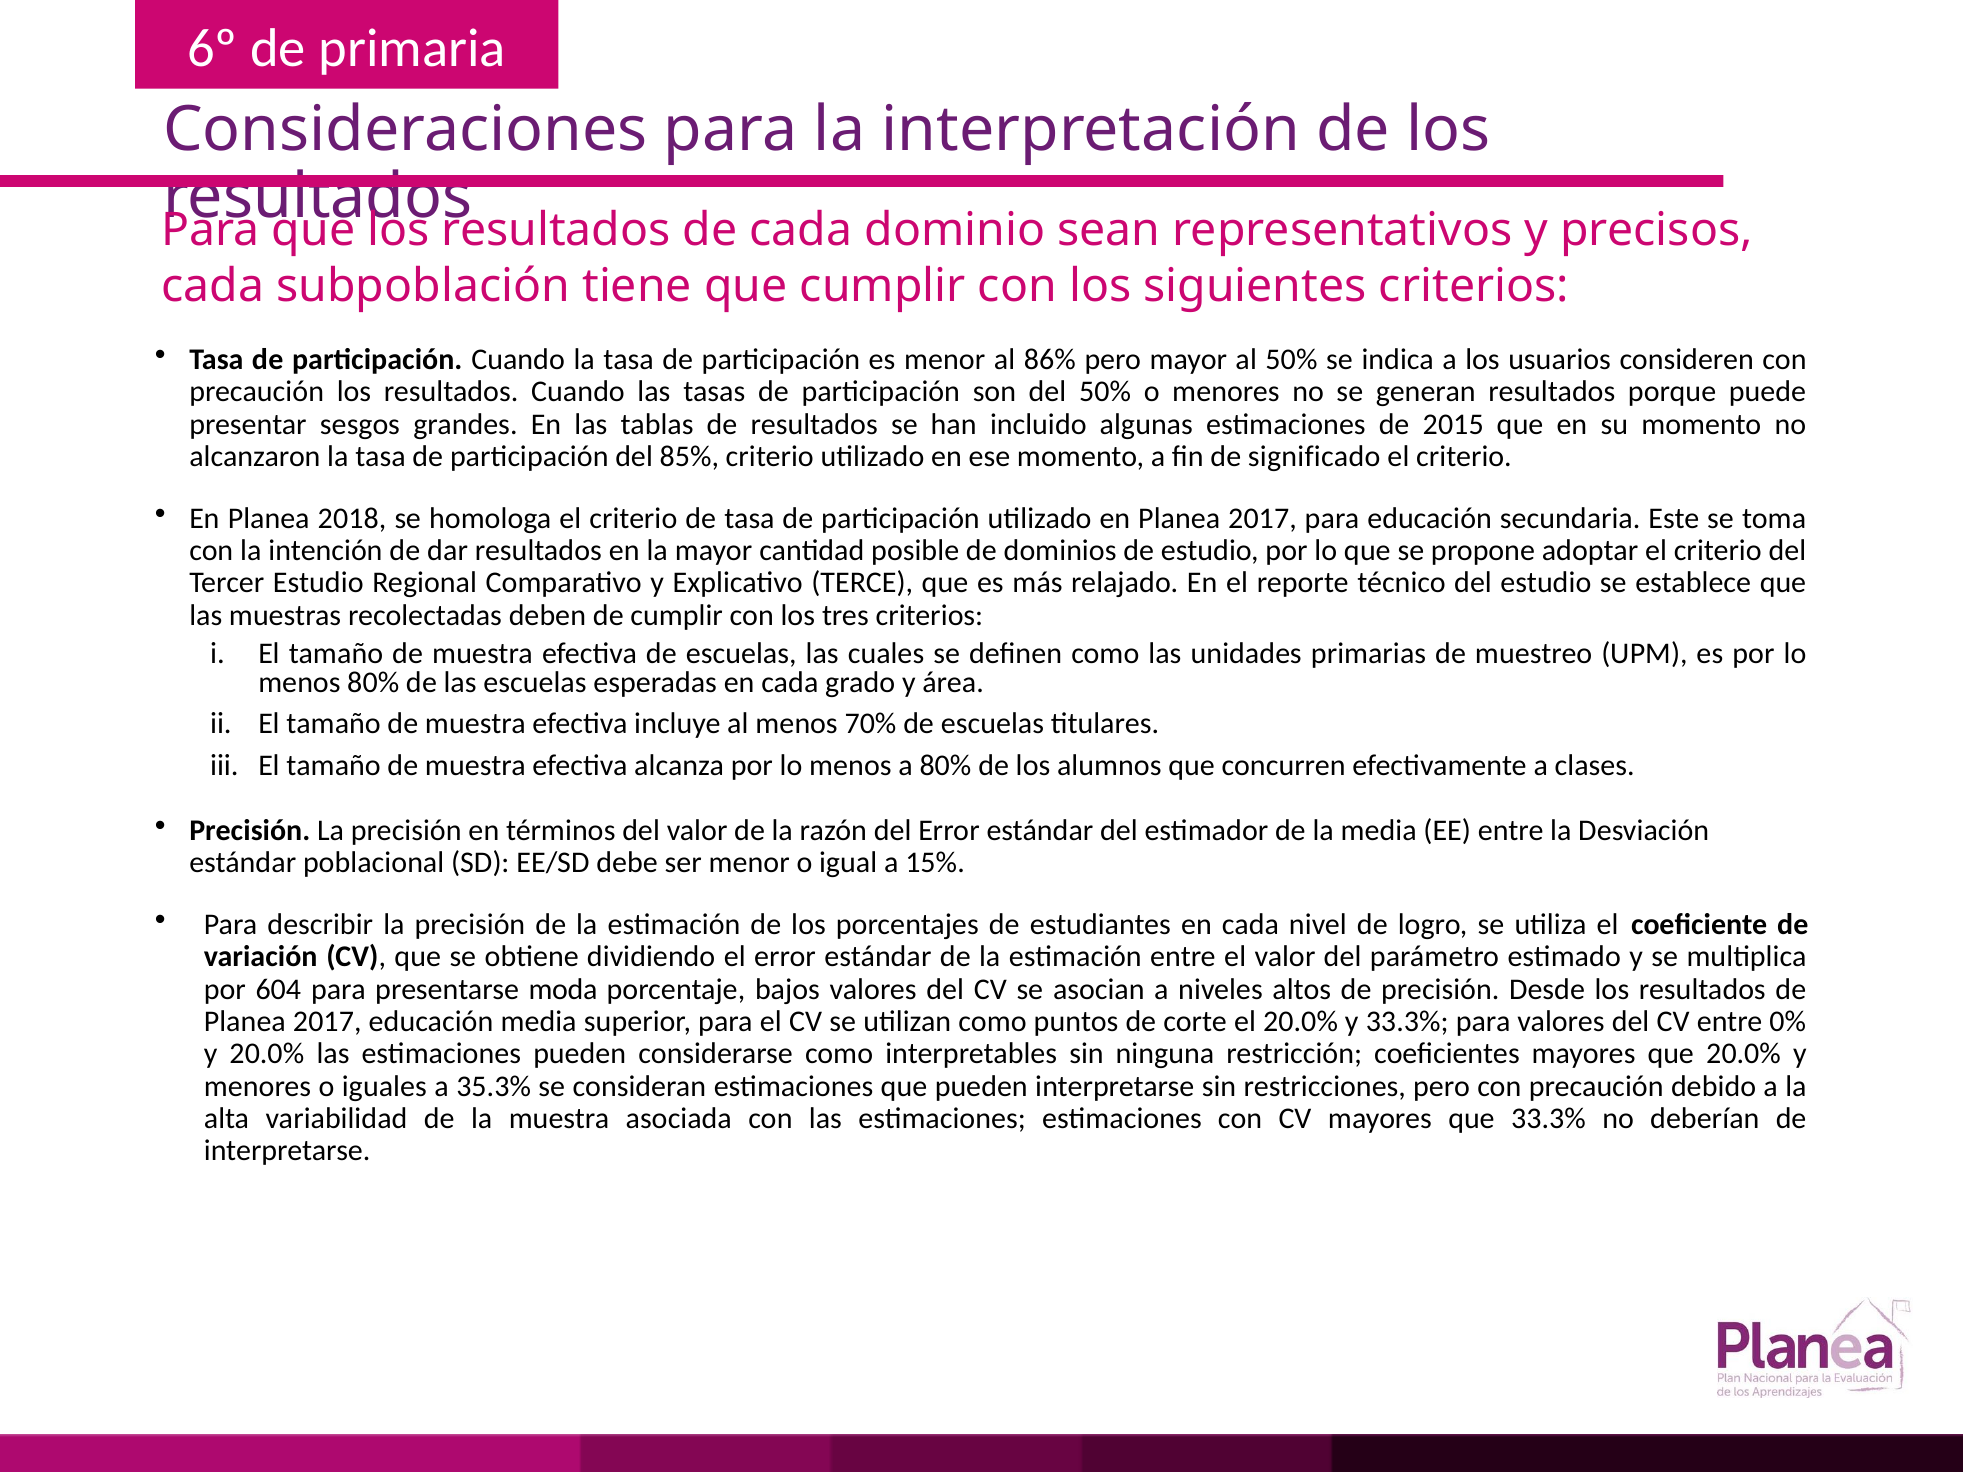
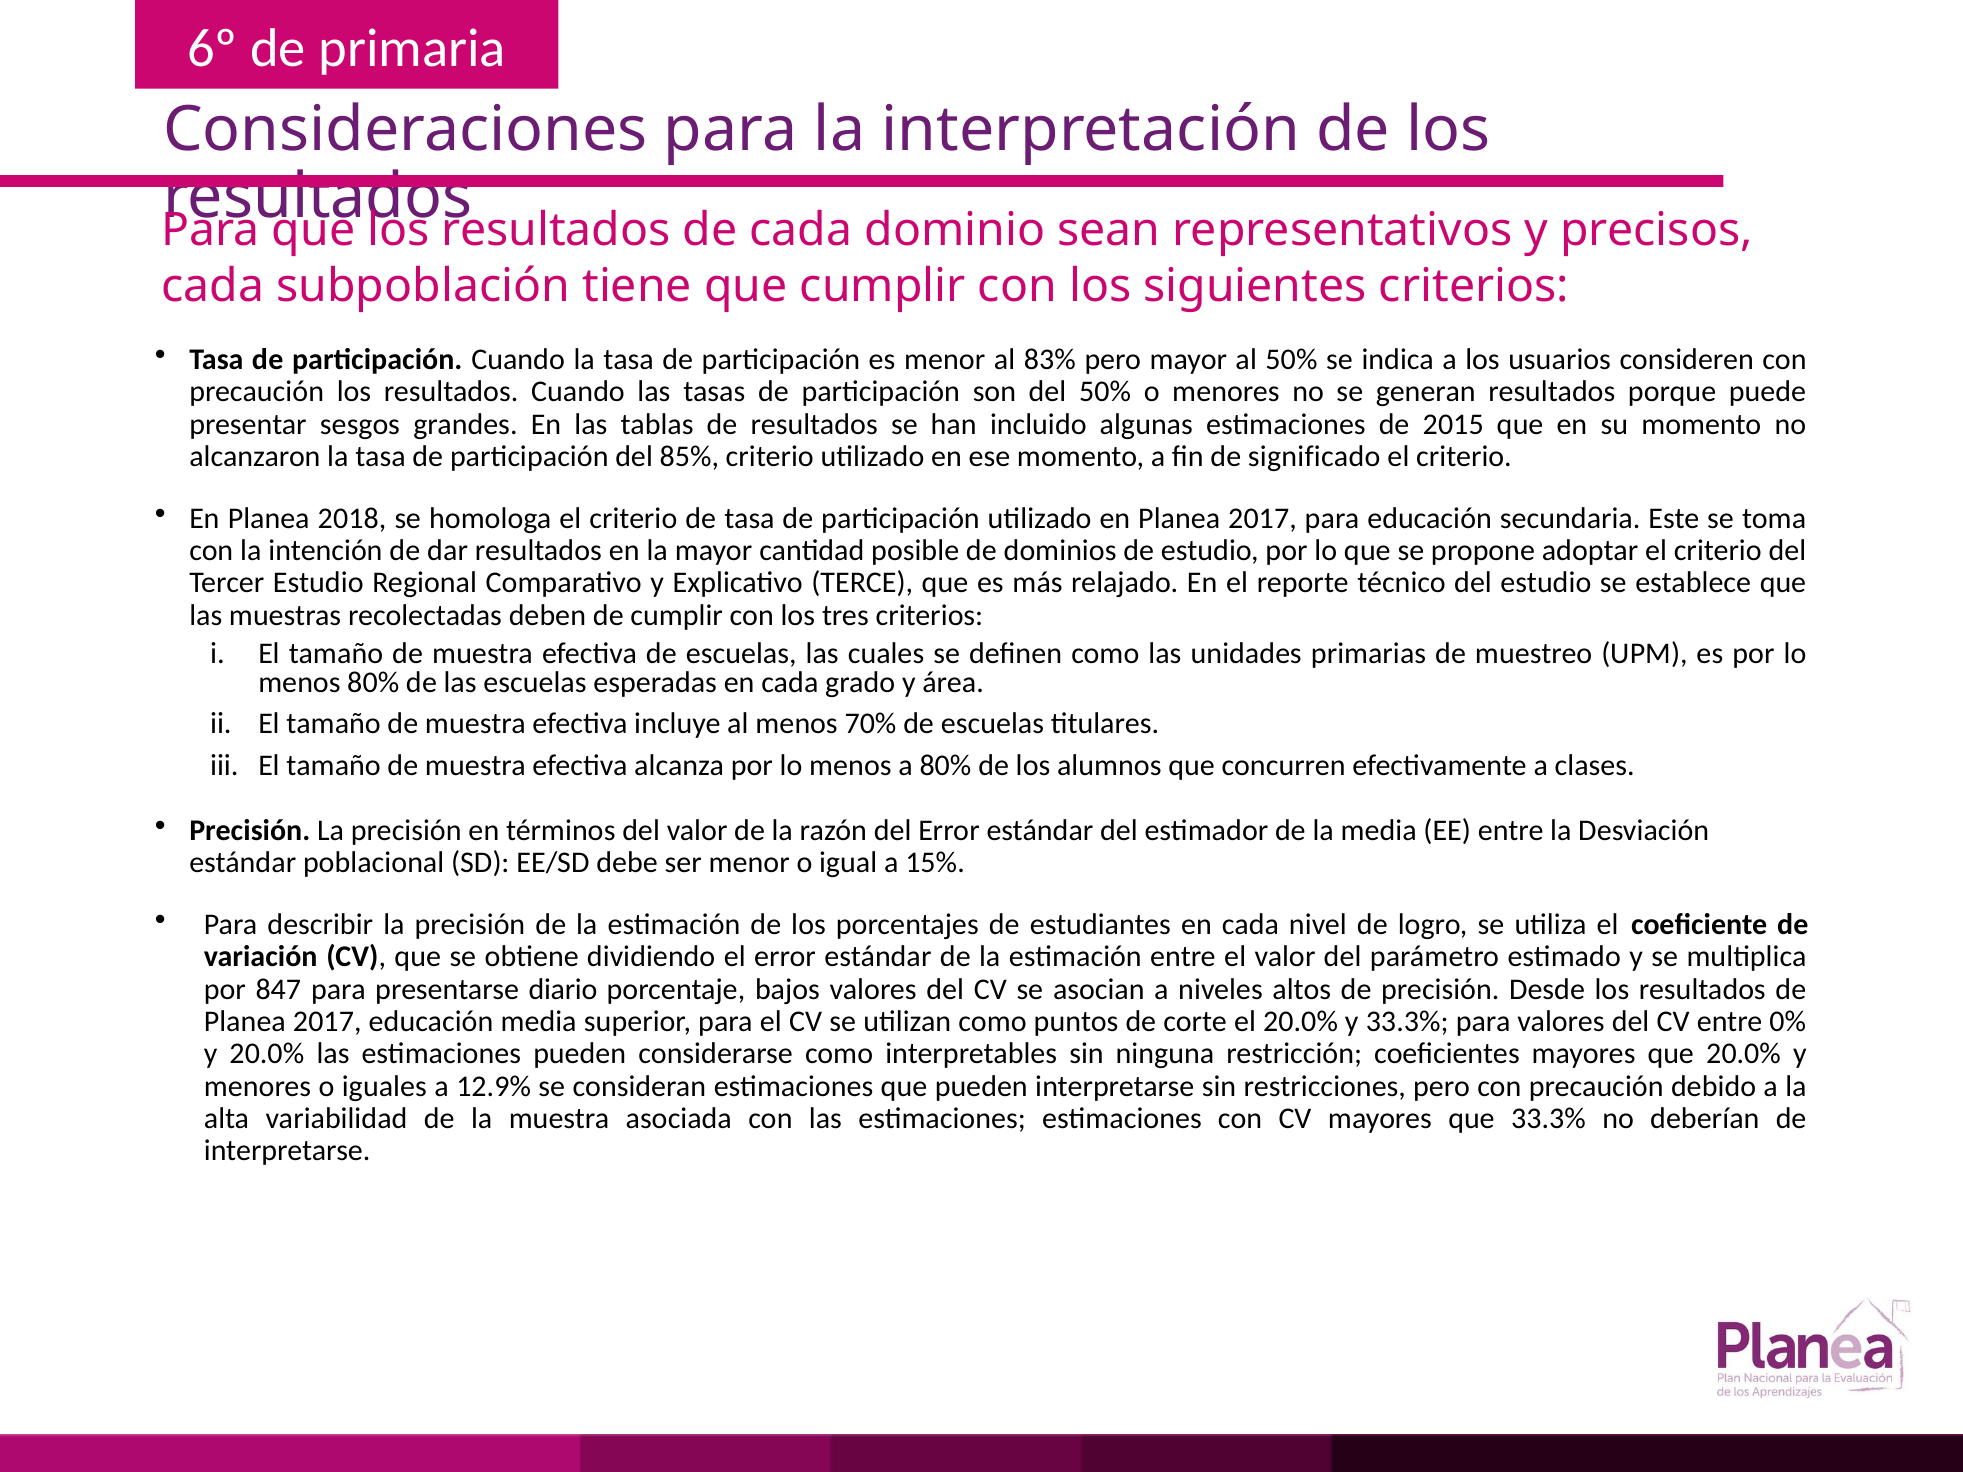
86%: 86% -> 83%
604: 604 -> 847
moda: moda -> diario
35.3%: 35.3% -> 12.9%
